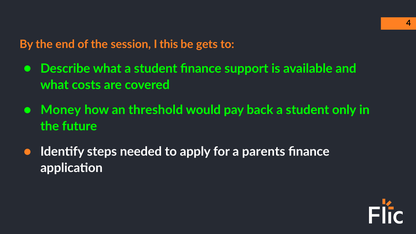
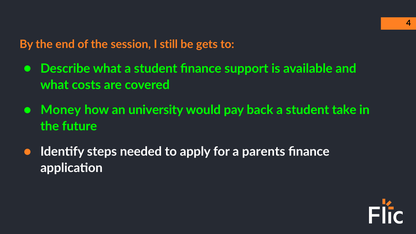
this: this -> still
threshold: threshold -> university
only: only -> take
